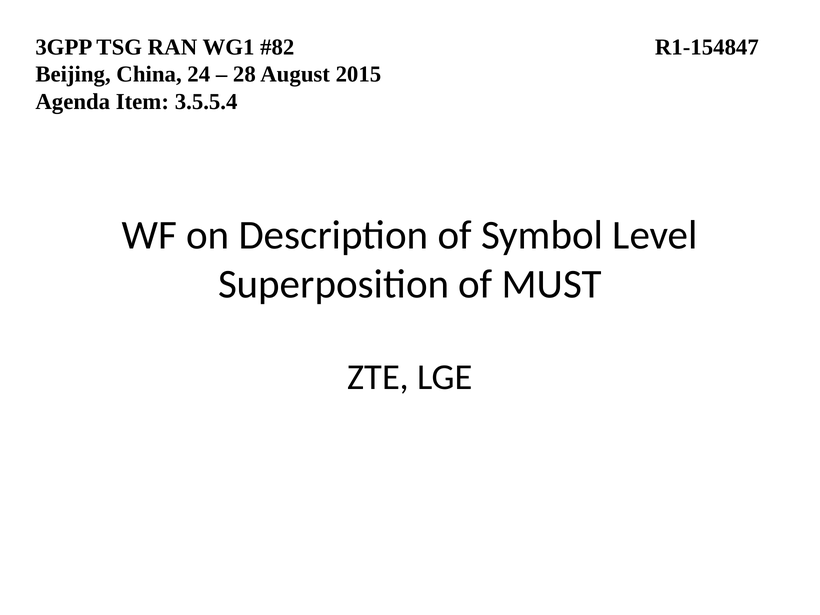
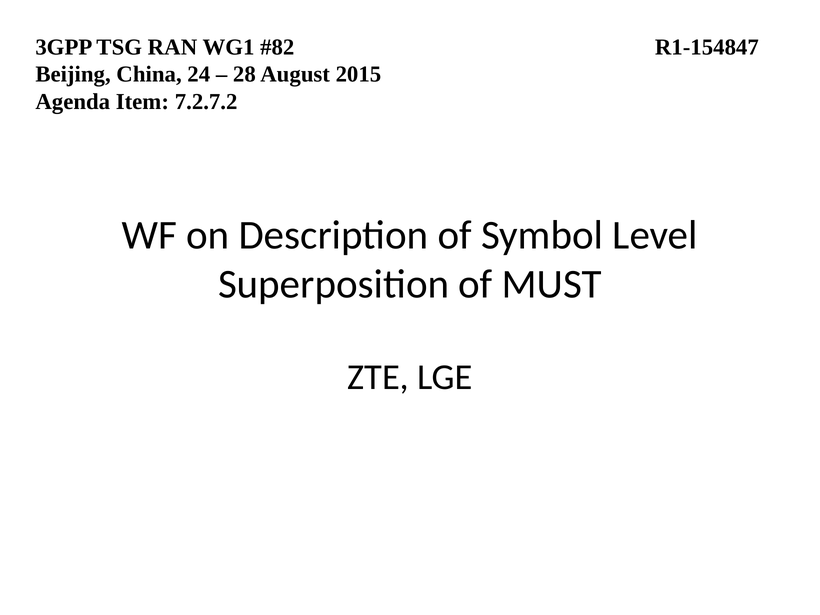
3.5.5.4: 3.5.5.4 -> 7.2.7.2
